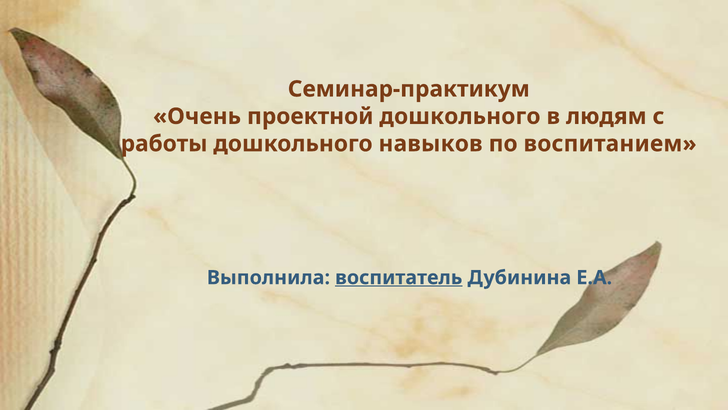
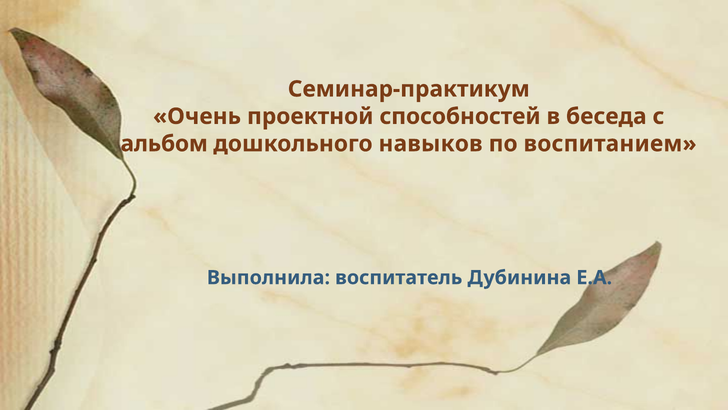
проектной дошкольного: дошкольного -> способностей
людям: людям -> беседа
работы: работы -> альбом
воспитатель underline: present -> none
